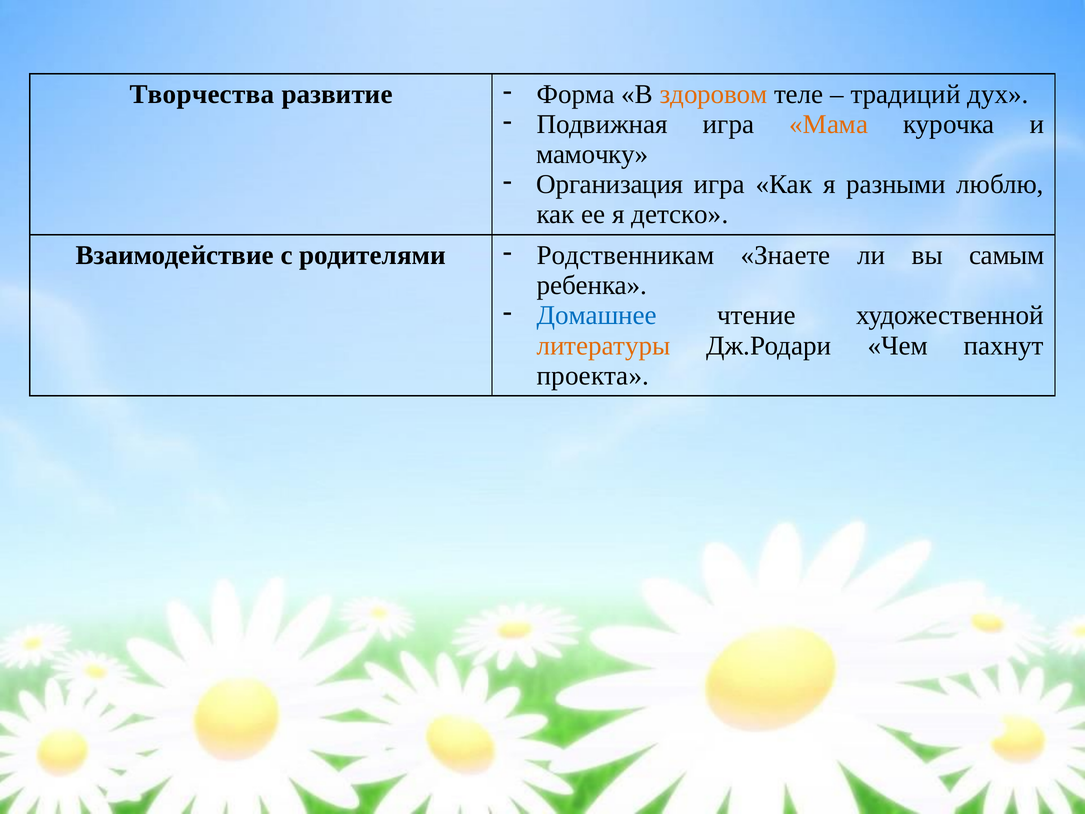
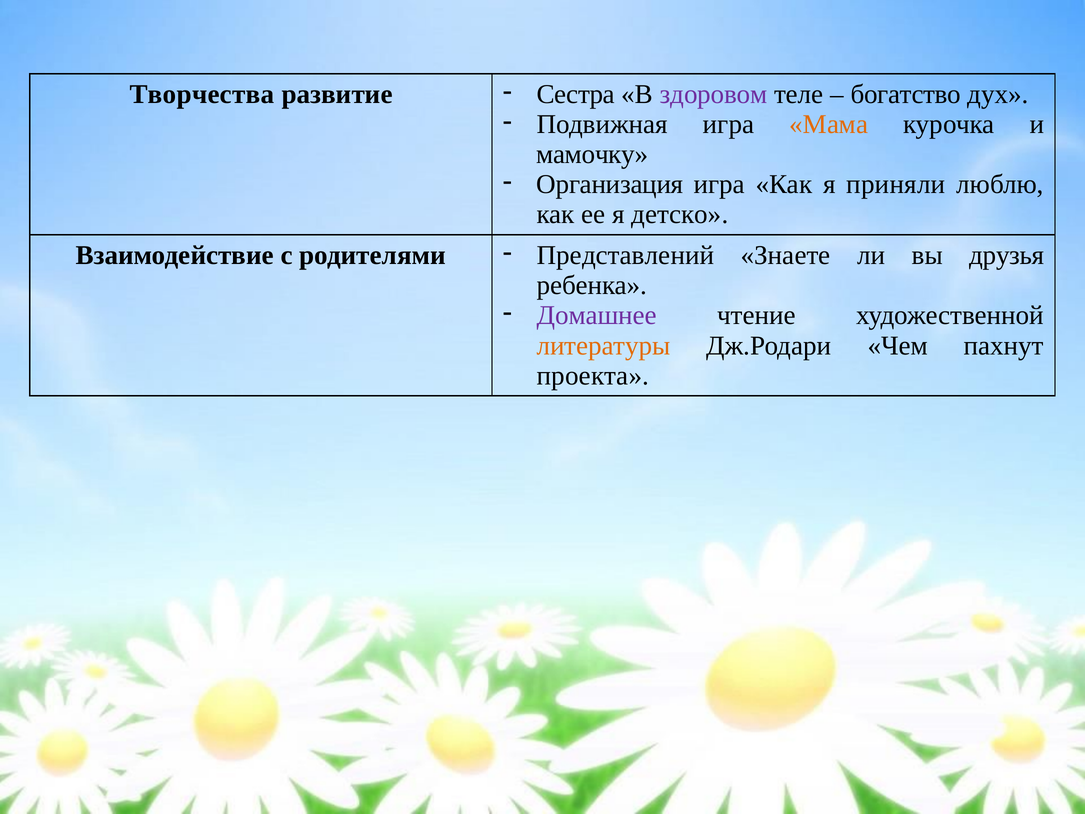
Форма: Форма -> Сестра
здоровом colour: orange -> purple
традиций: традиций -> богатство
разными: разными -> приняли
Родственникам: Родственникам -> Представлений
самым: самым -> друзья
Домашнее colour: blue -> purple
